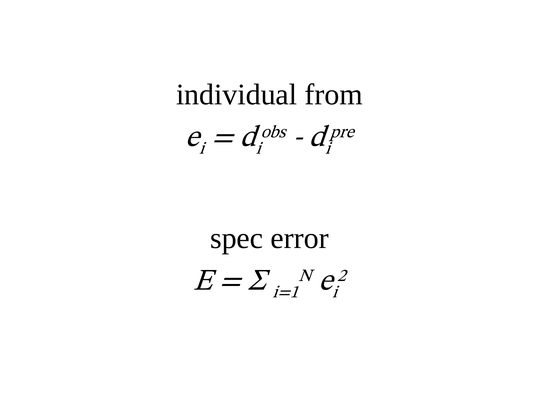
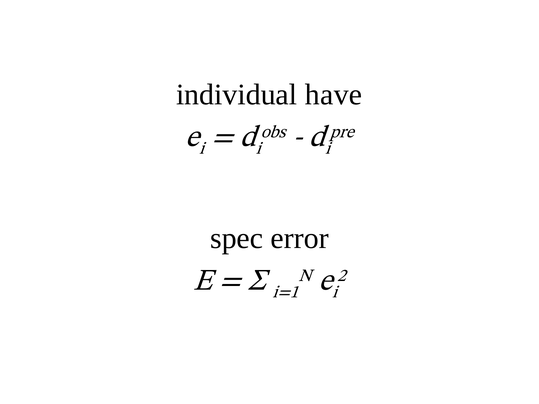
from: from -> have
